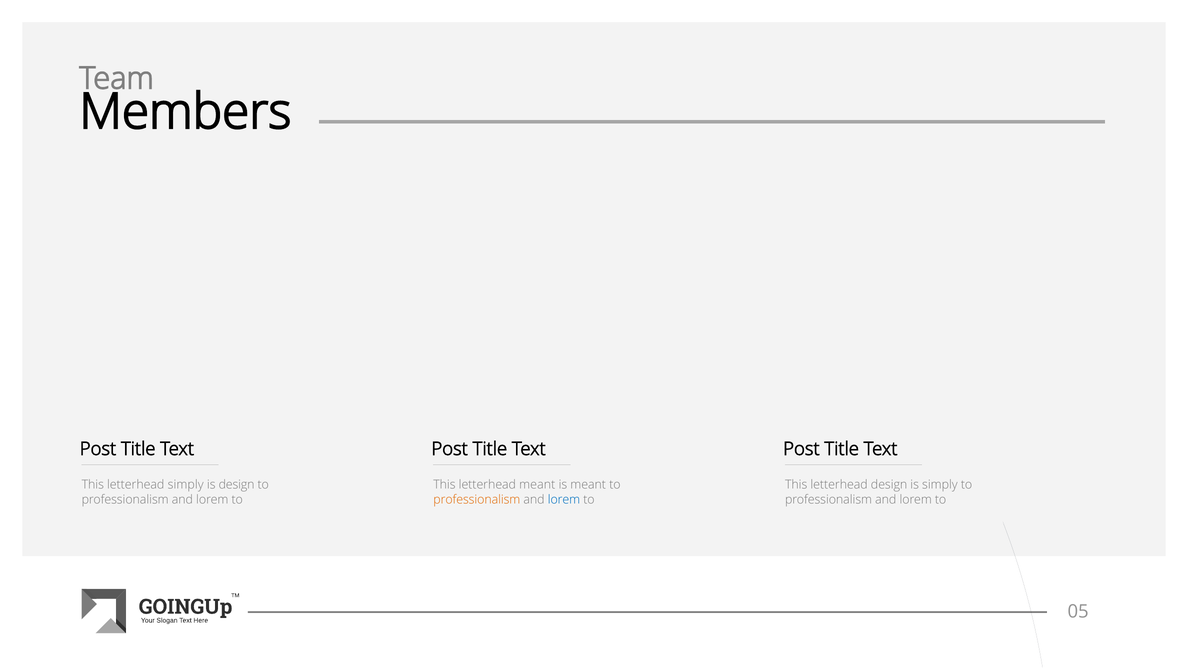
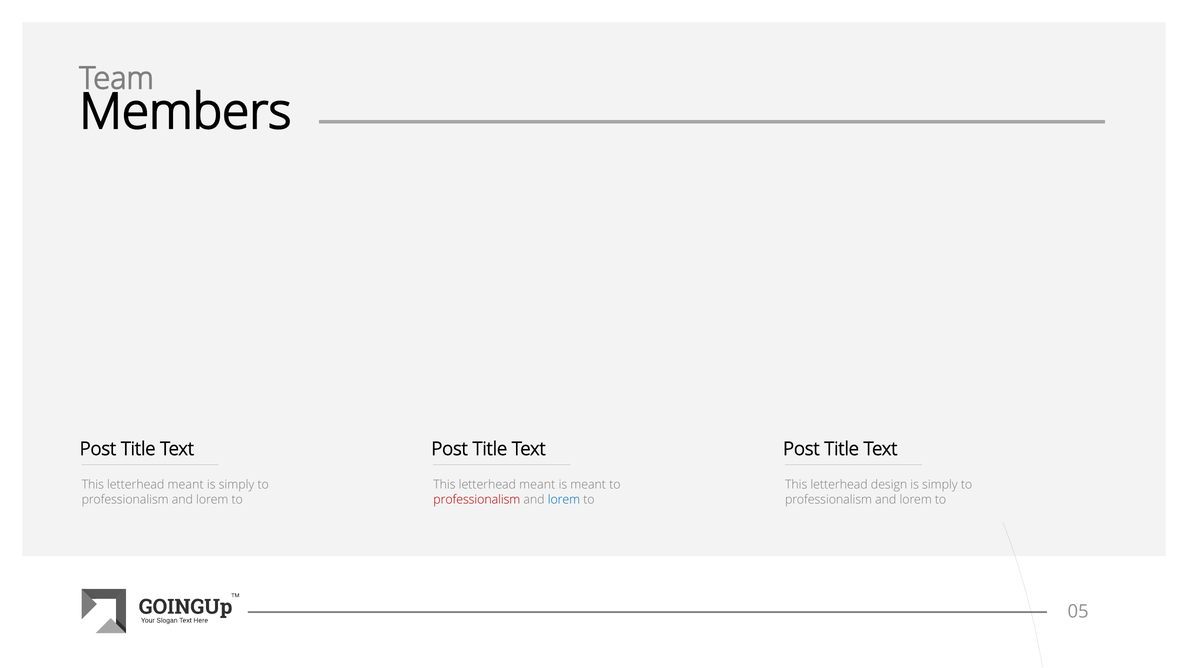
simply at (186, 485): simply -> meant
design at (237, 485): design -> simply
professionalism at (477, 500) colour: orange -> red
